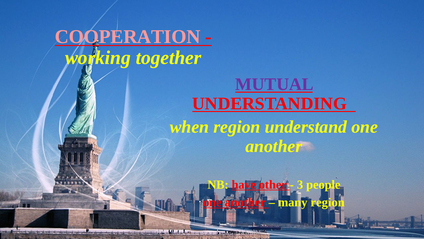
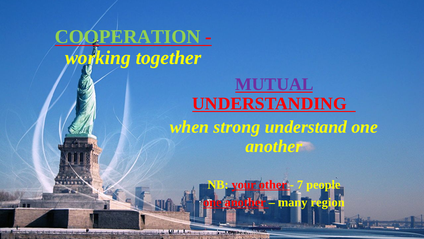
COOPERATION colour: pink -> light green
when region: region -> strong
have: have -> your
3: 3 -> 7
